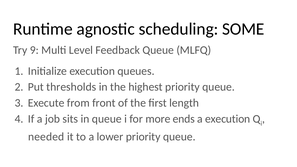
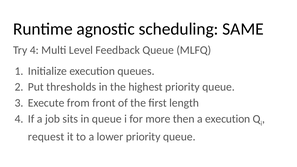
SOME: SOME -> SAME
Try 9: 9 -> 4
ends: ends -> then
needed: needed -> request
